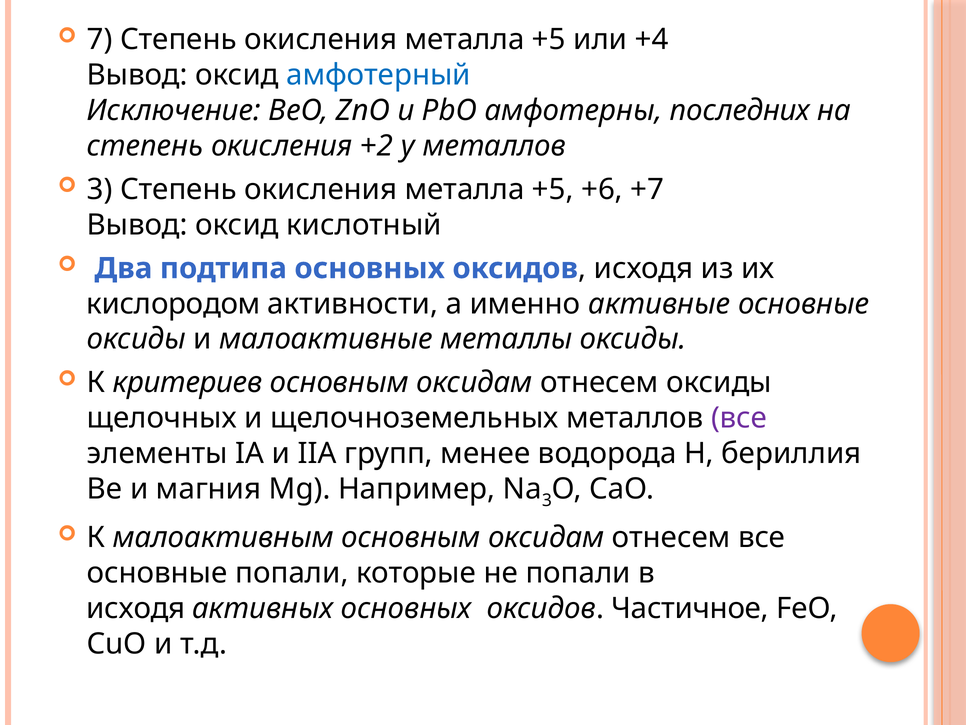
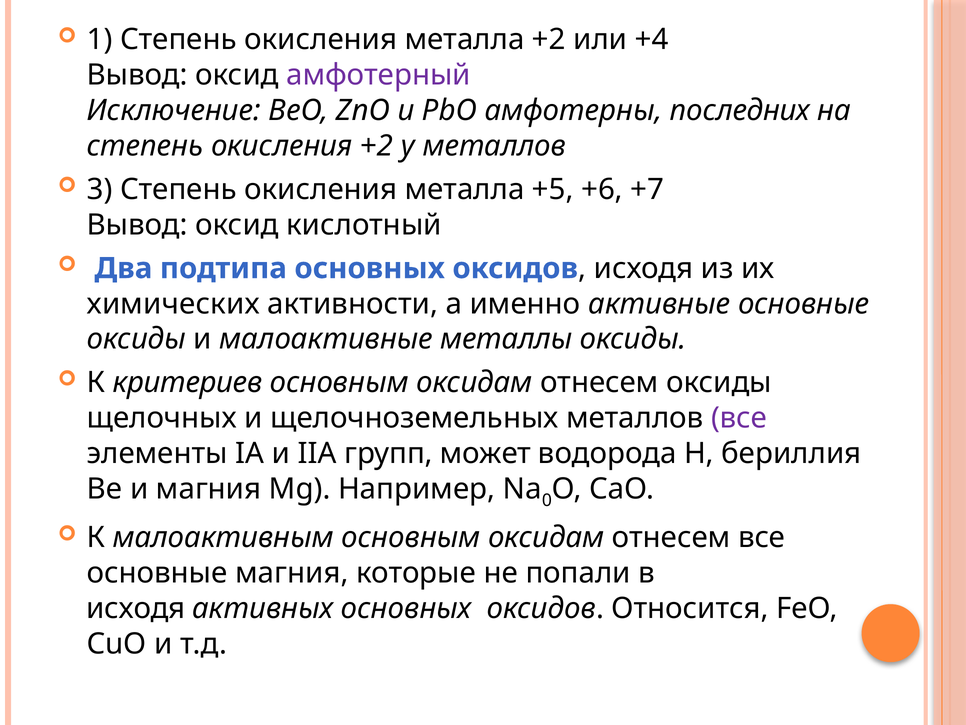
7: 7 -> 1
+5 at (549, 40): +5 -> +2
амфотерный colour: blue -> purple
кислородом: кислородом -> химических
менее: менее -> может
3 at (547, 500): 3 -> 0
основные попали: попали -> магния
Частичное: Частичное -> Относится
